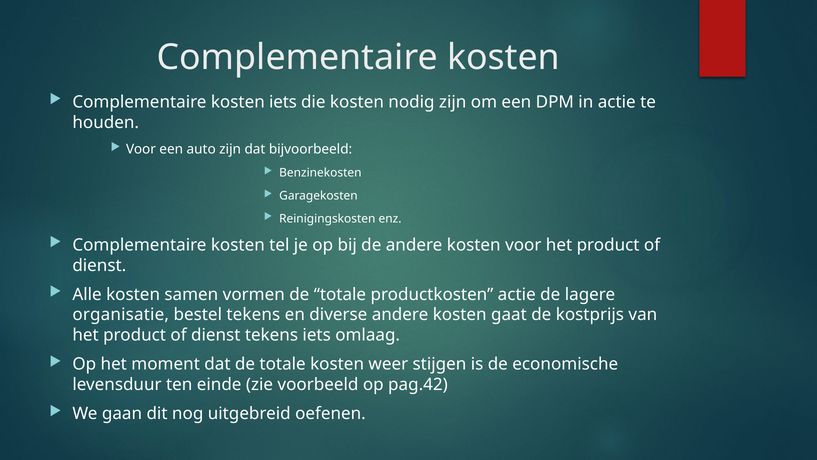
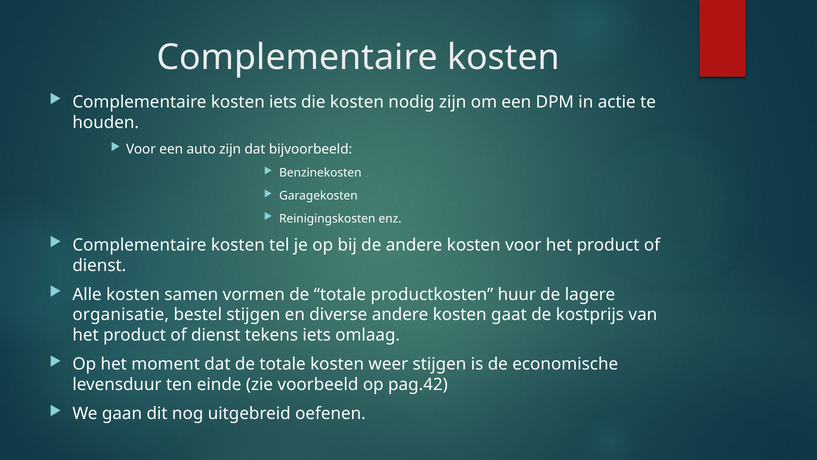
productkosten actie: actie -> huur
bestel tekens: tekens -> stijgen
